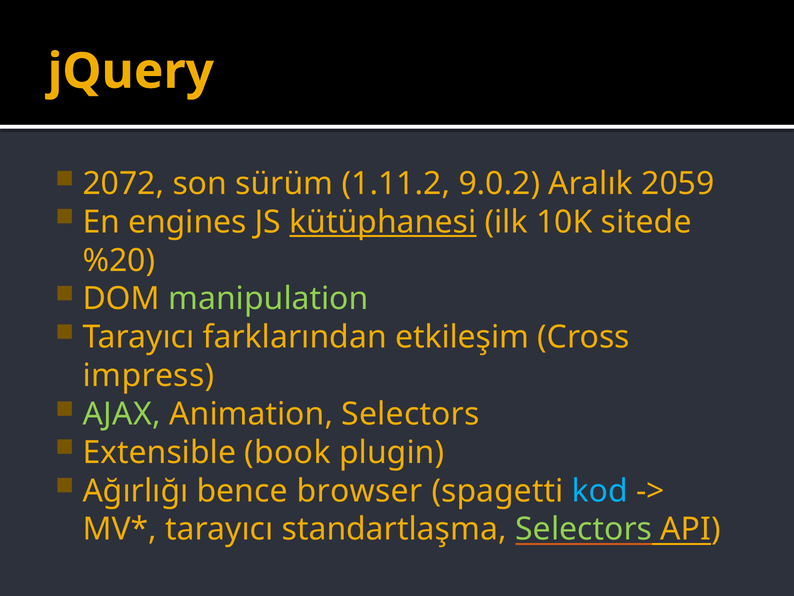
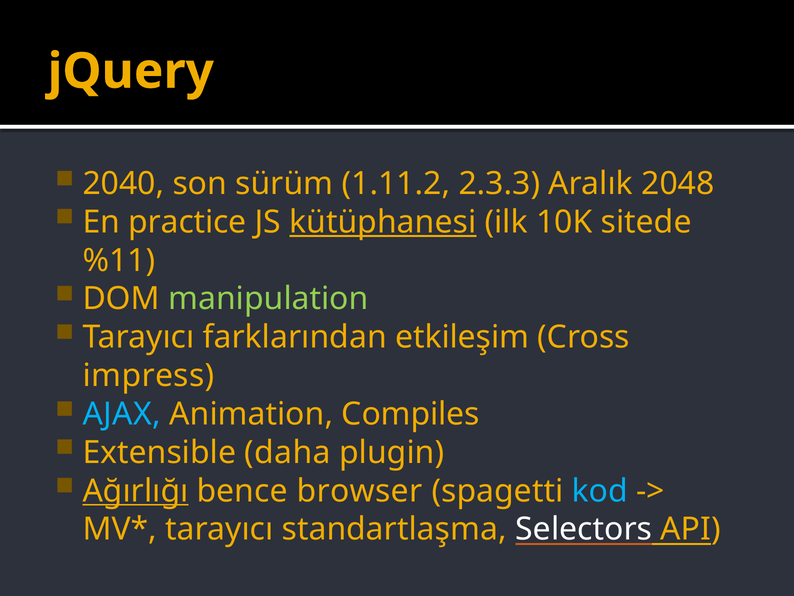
2072: 2072 -> 2040
9.0.2: 9.0.2 -> 2.3.3
2059: 2059 -> 2048
engines: engines -> practice
%20: %20 -> %11
AJAX colour: light green -> light blue
Animation Selectors: Selectors -> Compiles
book: book -> daha
Ağırlığı underline: none -> present
Selectors at (584, 529) colour: light green -> white
